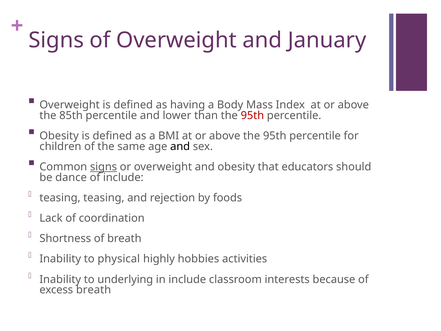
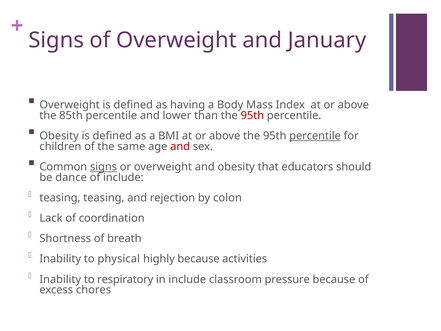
percentile at (315, 136) underline: none -> present
and at (180, 146) colour: black -> red
foods: foods -> colon
highly hobbies: hobbies -> because
underlying: underlying -> respiratory
interests: interests -> pressure
excess breath: breath -> chores
